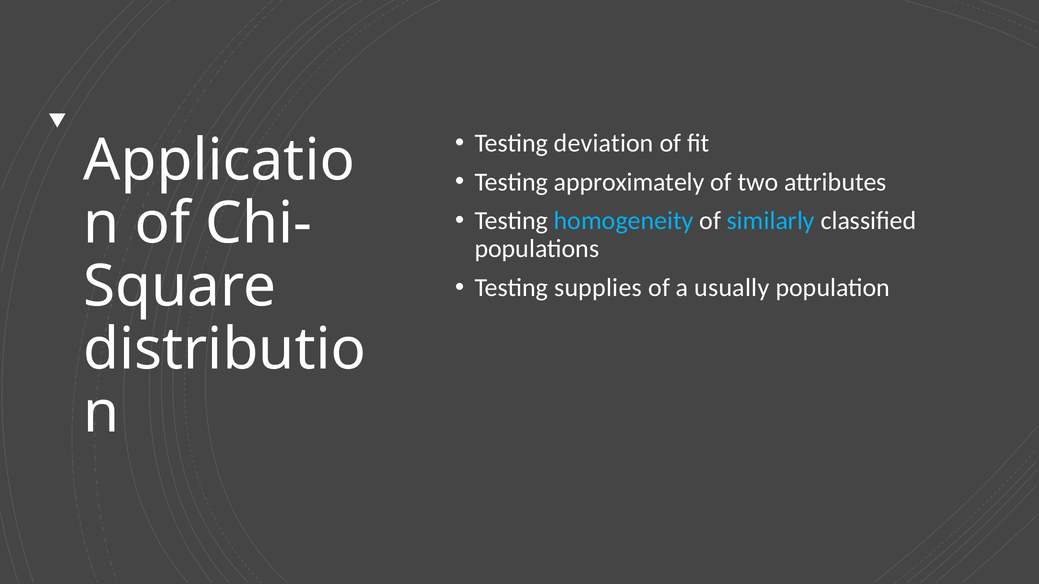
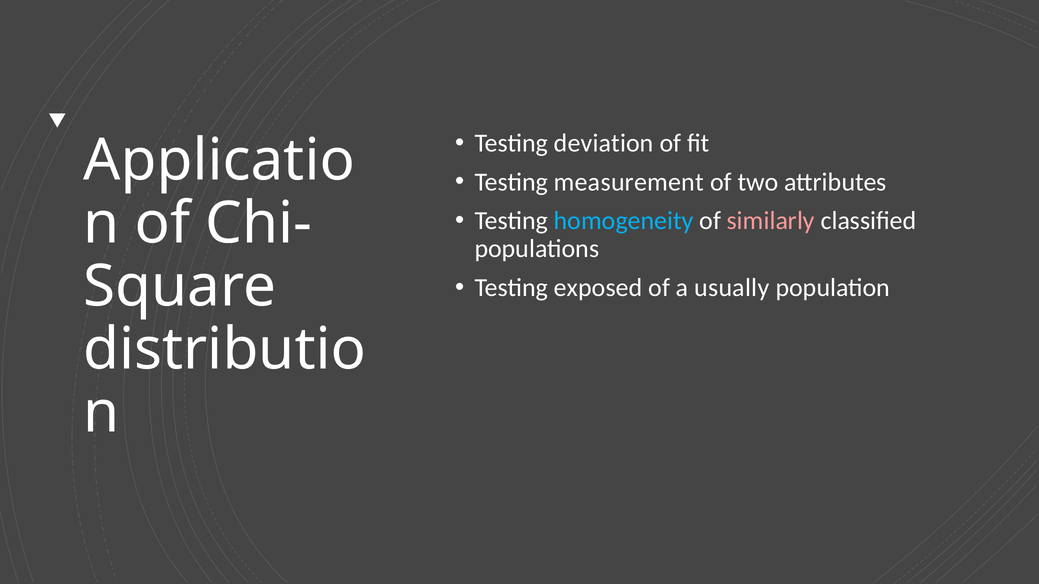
approximately: approximately -> measurement
similarly colour: light blue -> pink
supplies: supplies -> exposed
